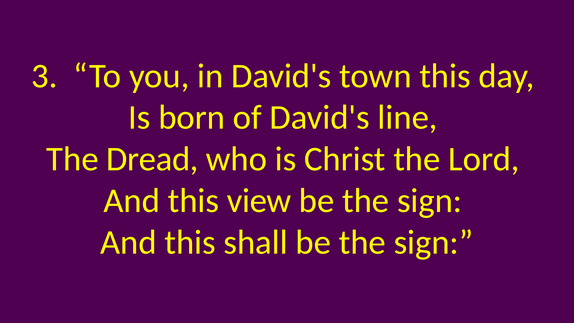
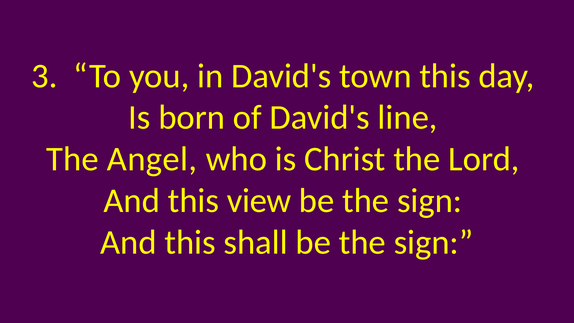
Dread: Dread -> Angel
